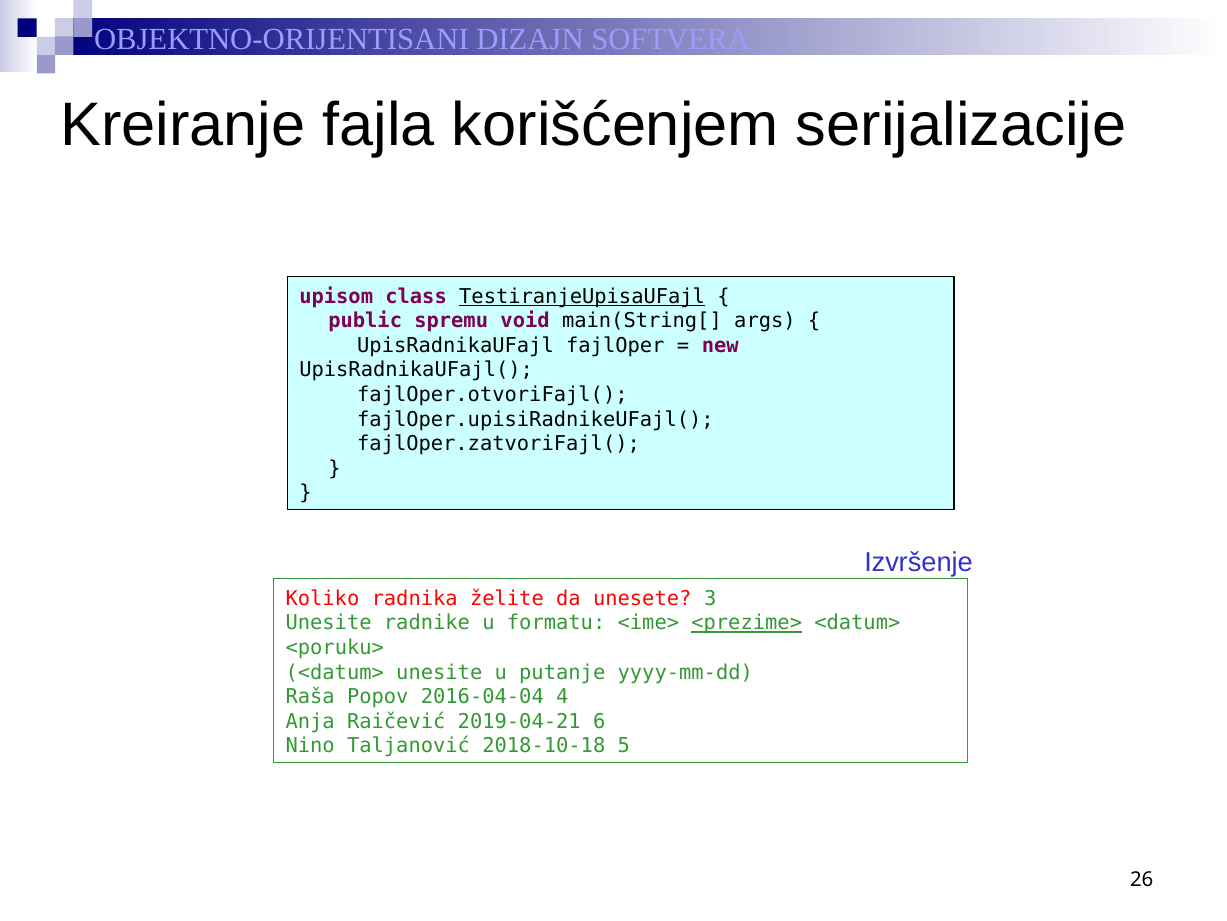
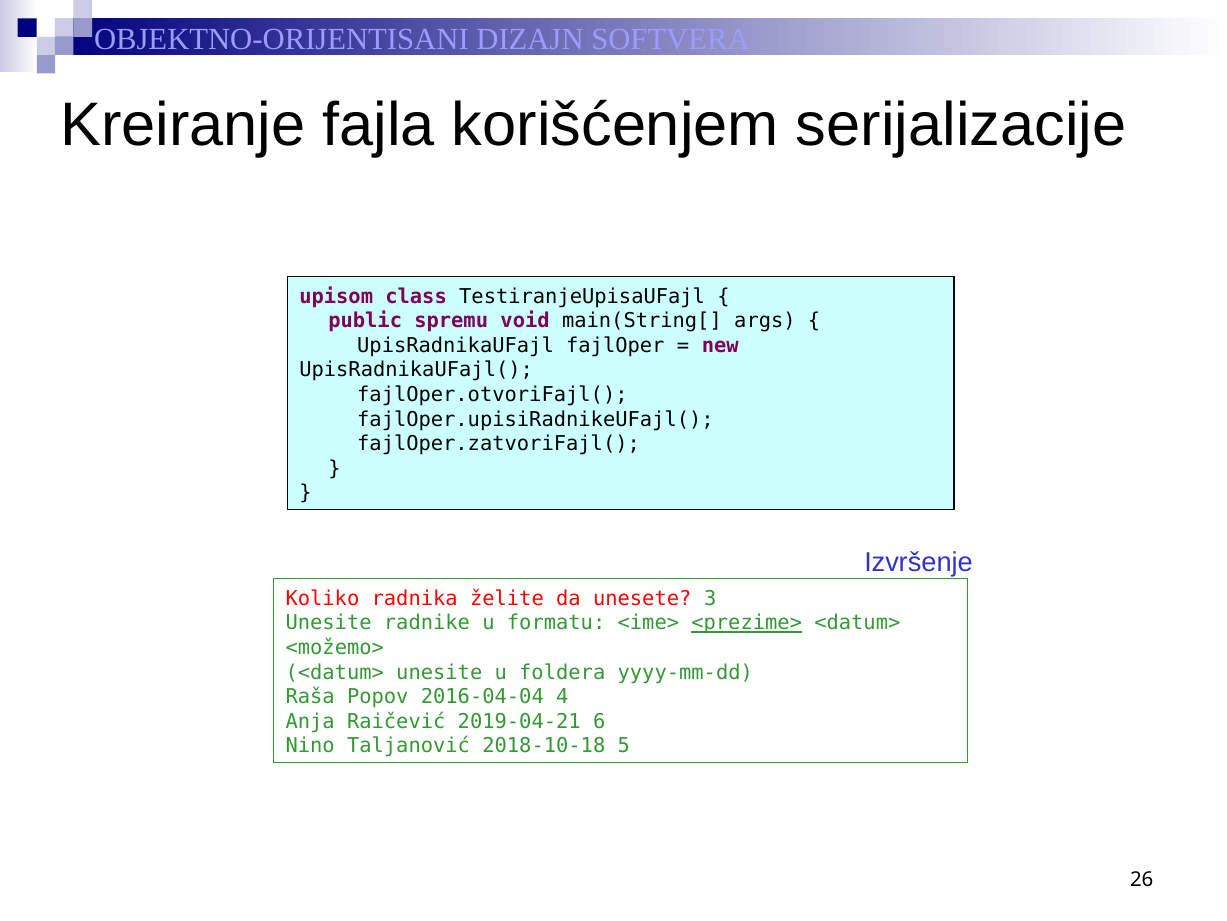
TestiranjeUpisaUFajl underline: present -> none
<poruku>: <poruku> -> <možemo>
putanje: putanje -> foldera
